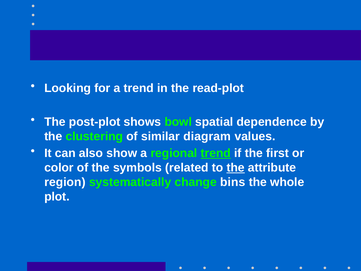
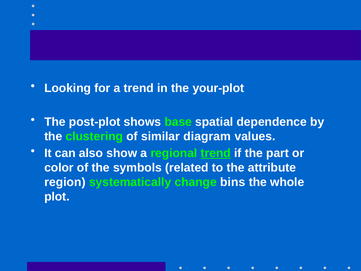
read-plot: read-plot -> your-plot
bowl: bowl -> base
first: first -> part
the at (236, 168) underline: present -> none
